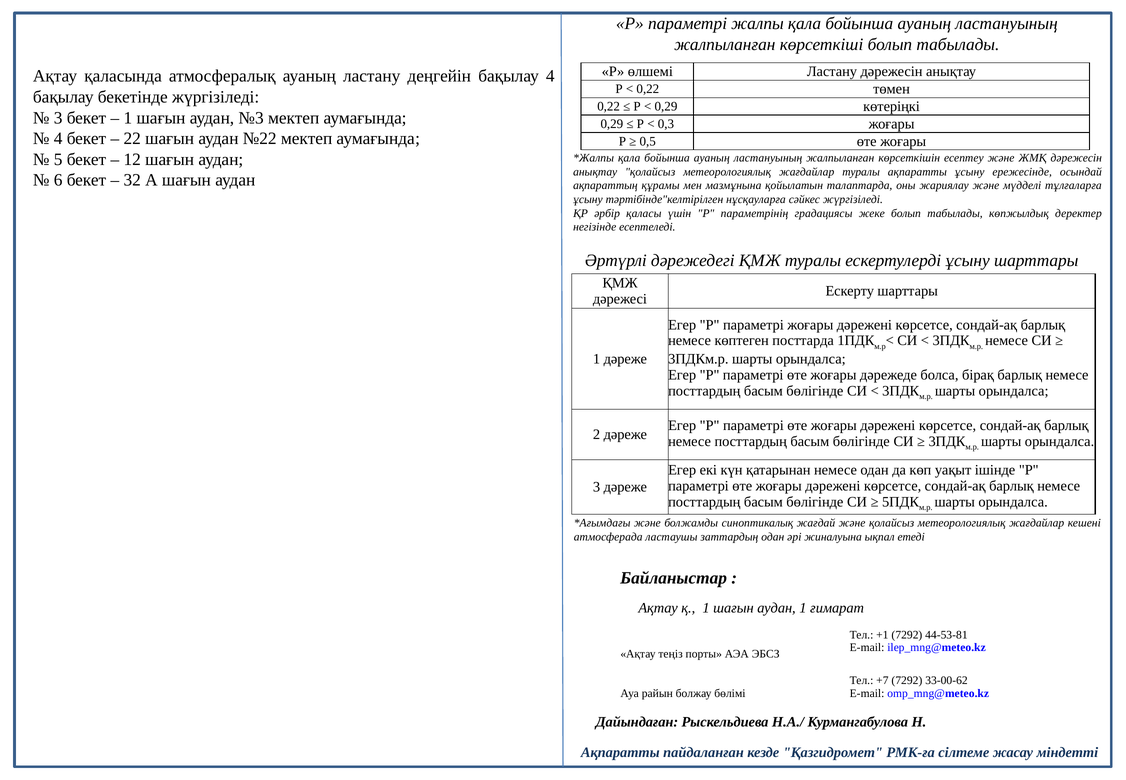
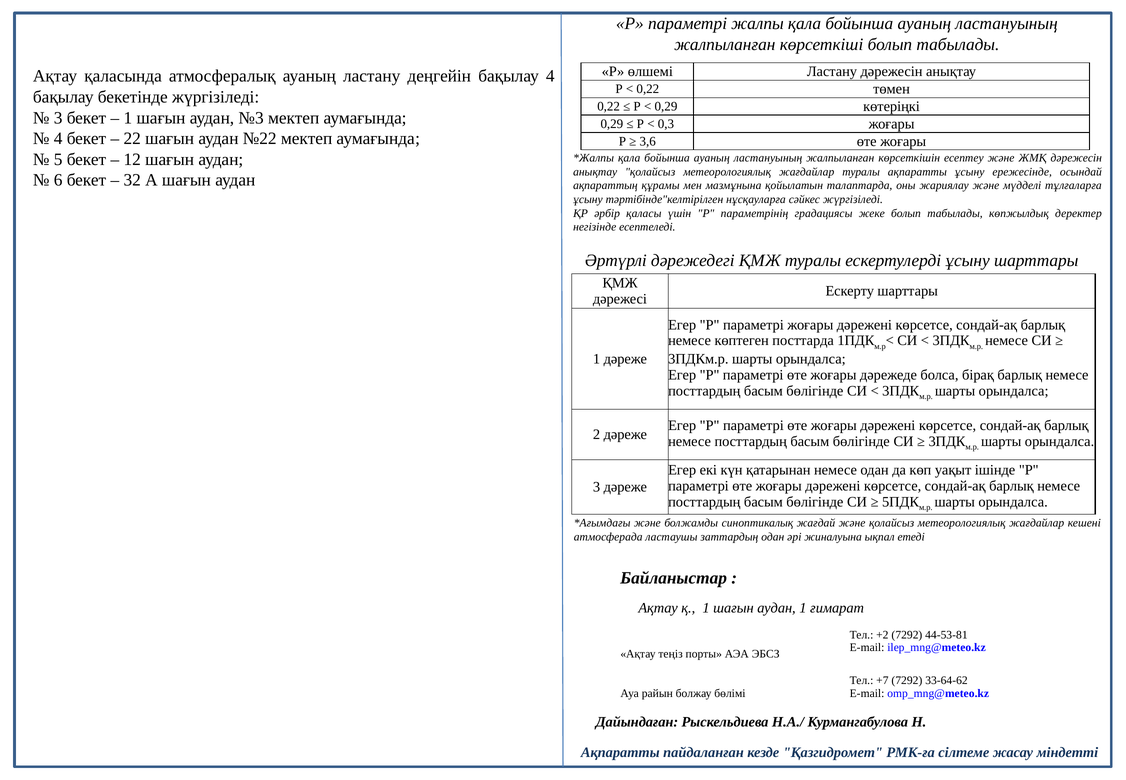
0,5: 0,5 -> 3,6
+1: +1 -> +2
33-00-62: 33-00-62 -> 33-64-62
